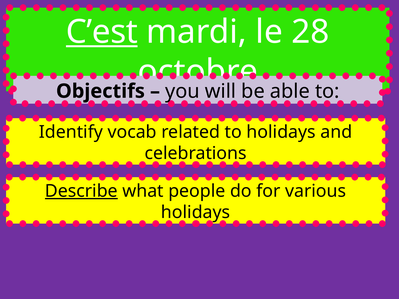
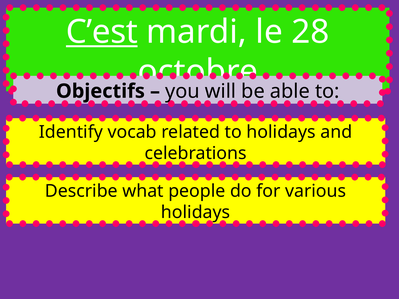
Describe underline: present -> none
